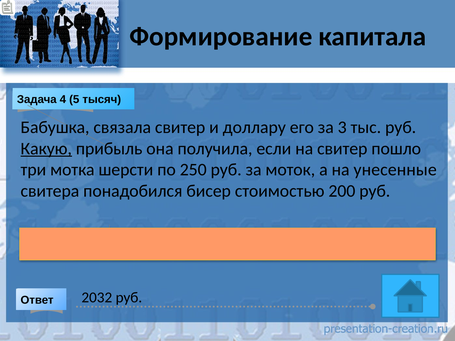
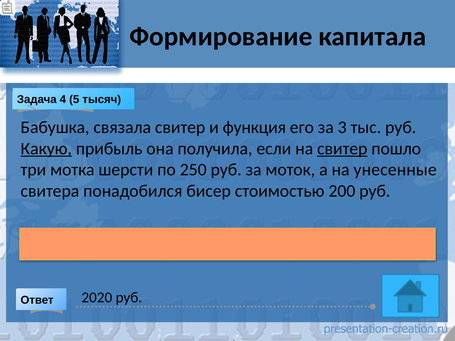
доллару: доллару -> функция
свитер at (342, 149) underline: none -> present
2032: 2032 -> 2020
